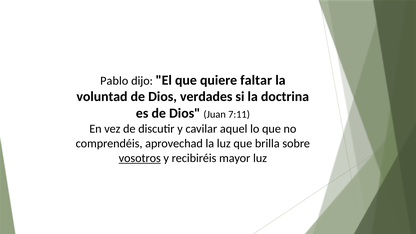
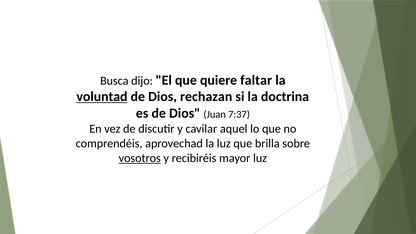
Pablo: Pablo -> Busca
voluntad underline: none -> present
verdades: verdades -> rechazan
7:11: 7:11 -> 7:37
